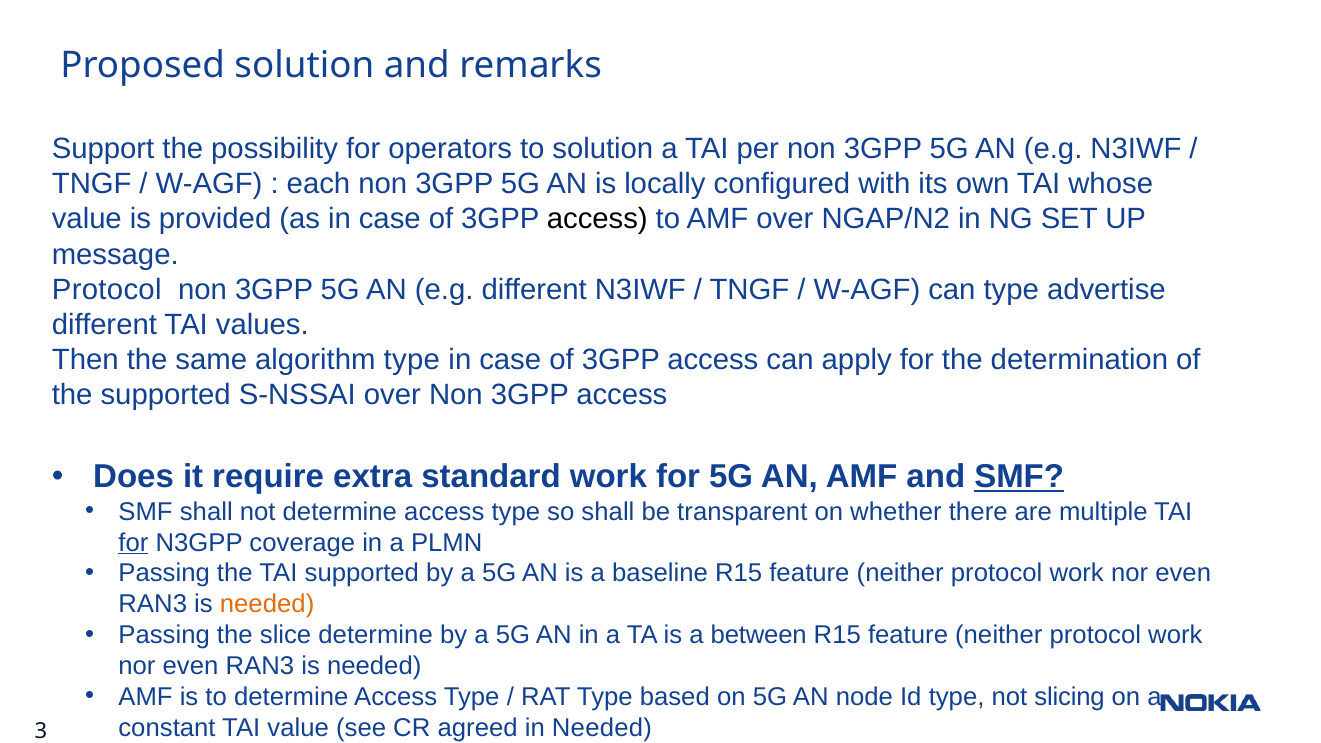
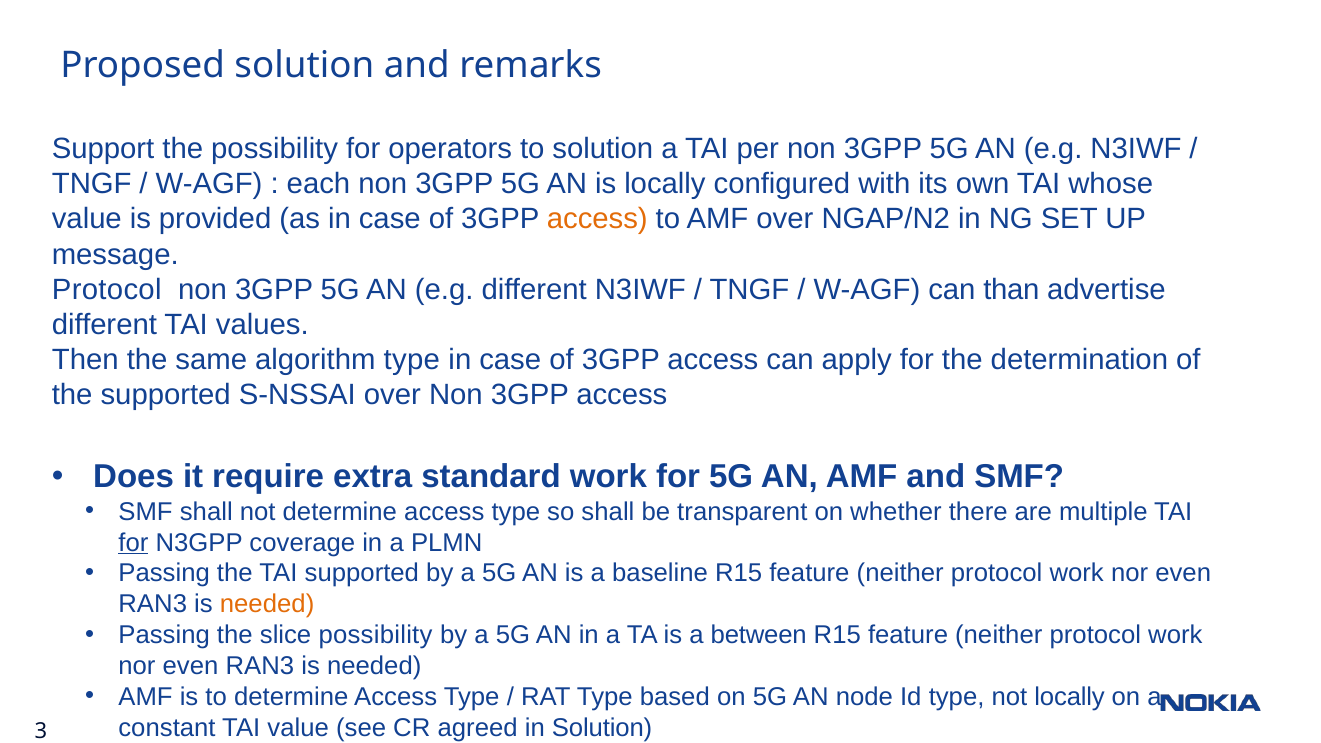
access at (597, 219) colour: black -> orange
can type: type -> than
SMF at (1019, 477) underline: present -> none
slice determine: determine -> possibility
not slicing: slicing -> locally
in Needed: Needed -> Solution
